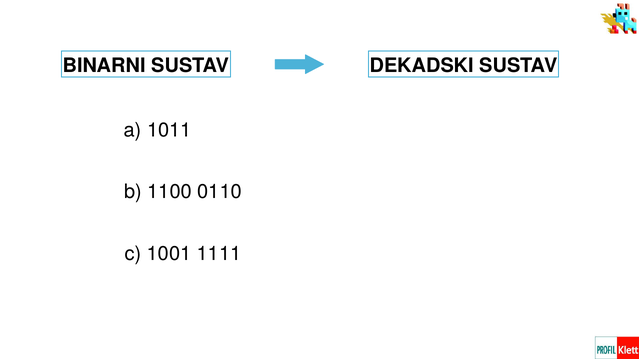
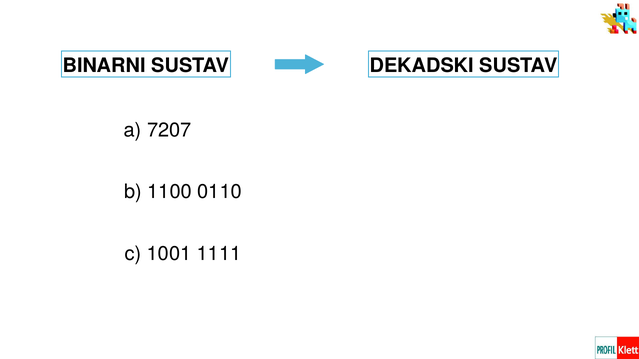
1011: 1011 -> 7207
